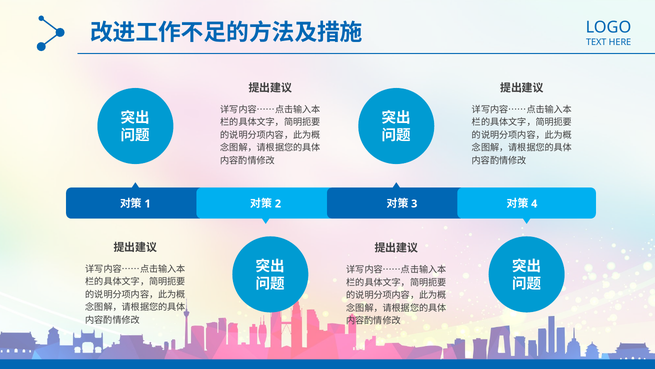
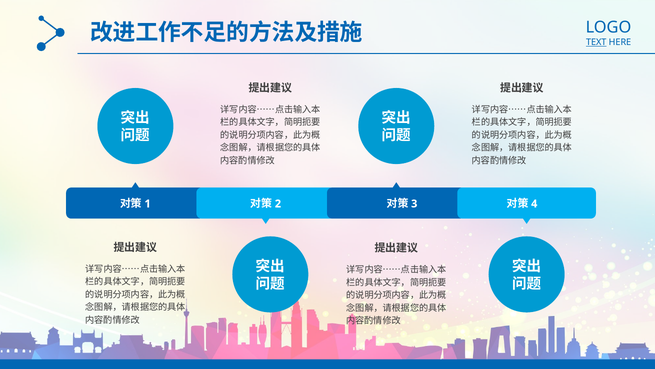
TEXT underline: none -> present
